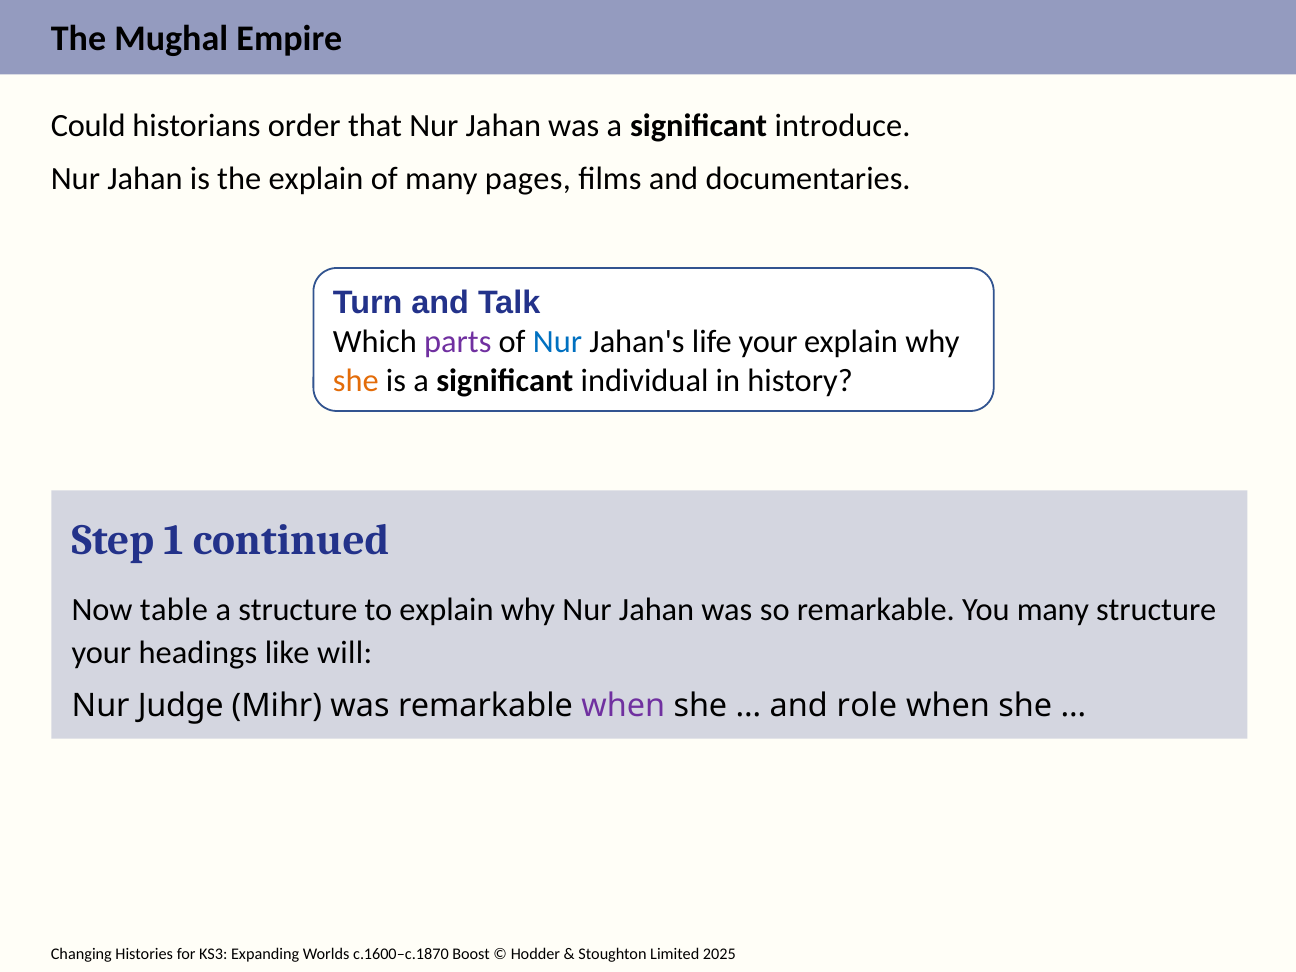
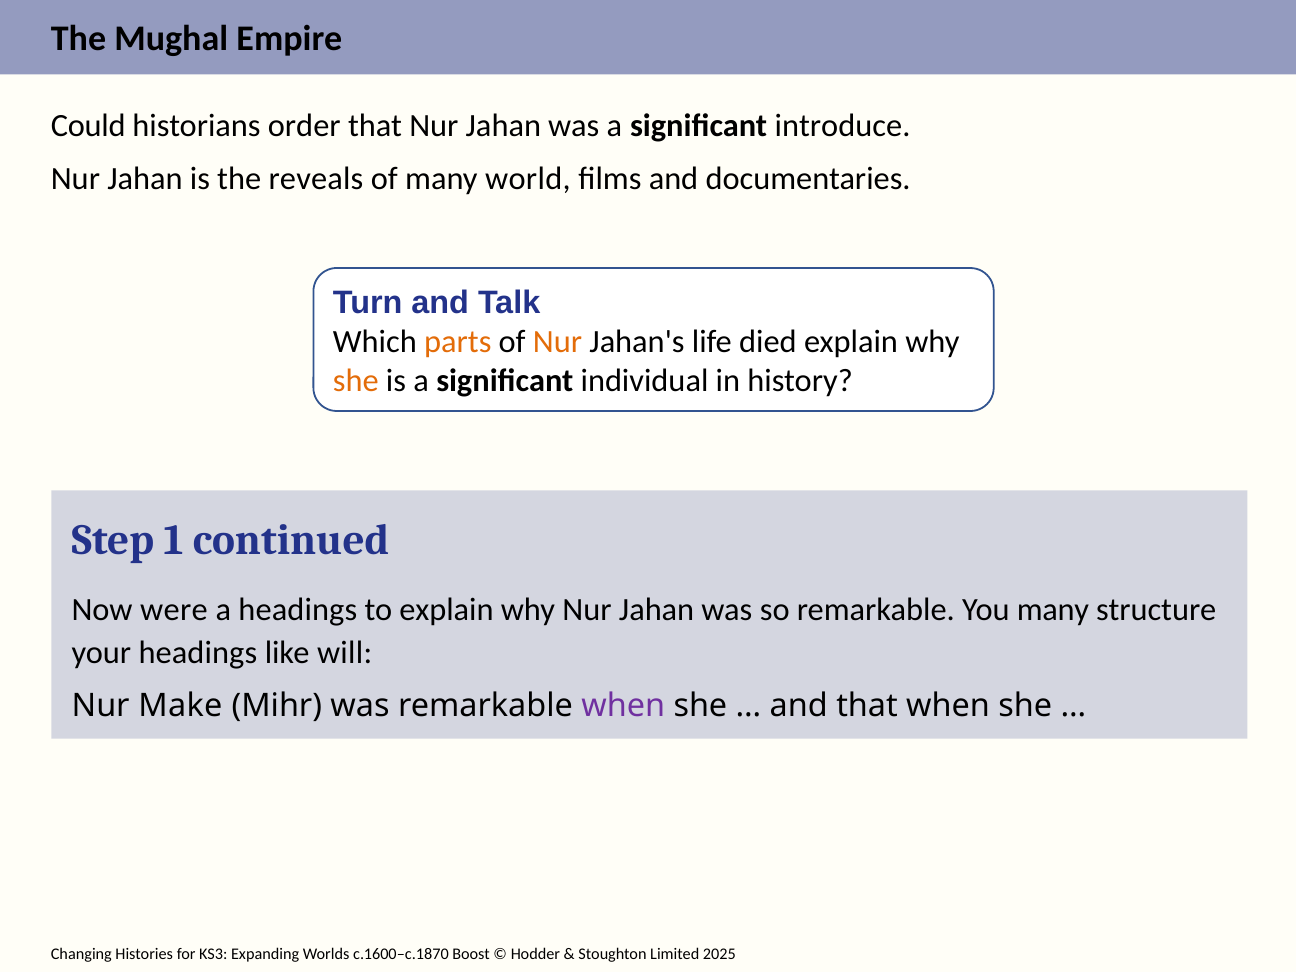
the explain: explain -> reveals
pages: pages -> world
parts colour: purple -> orange
Nur at (558, 342) colour: blue -> orange
life your: your -> died
table: table -> were
a structure: structure -> headings
Judge: Judge -> Make
and role: role -> that
